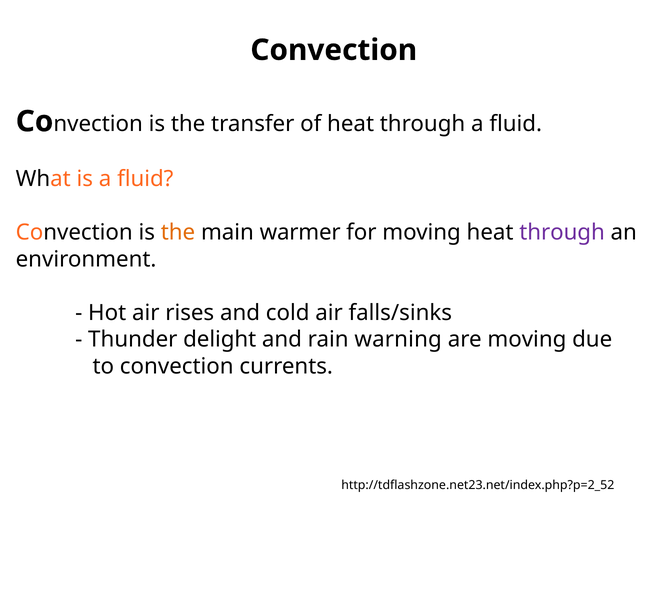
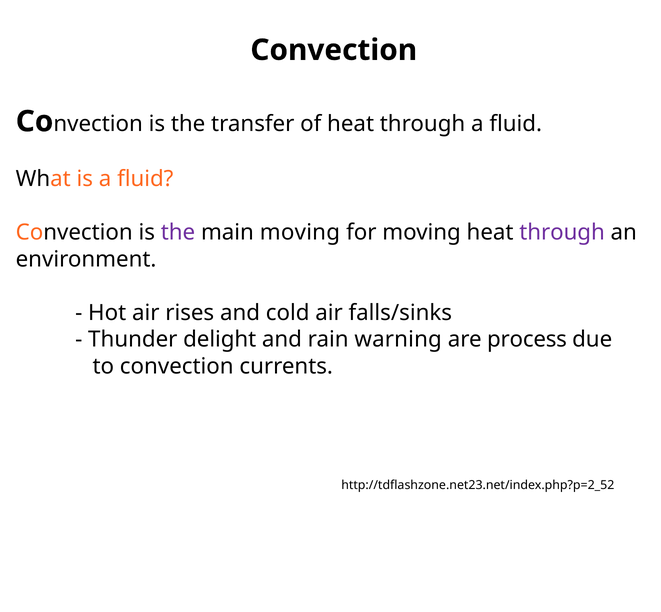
the at (178, 233) colour: orange -> purple
main warmer: warmer -> moving
are moving: moving -> process
